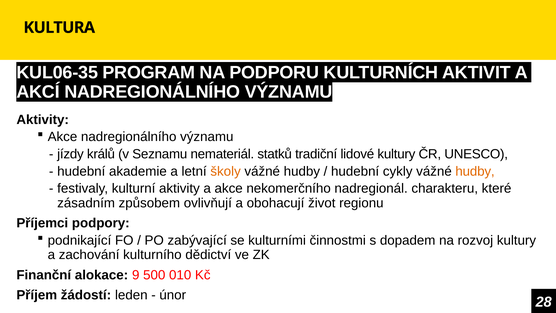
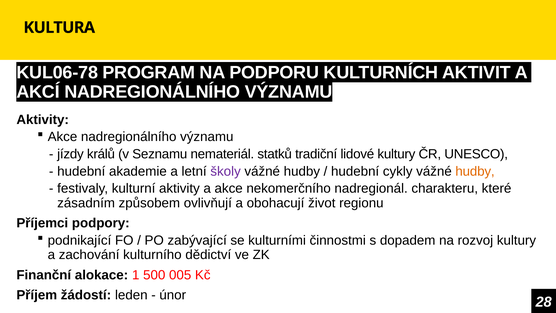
KUL06-35: KUL06-35 -> KUL06-78
školy colour: orange -> purple
9: 9 -> 1
010: 010 -> 005
